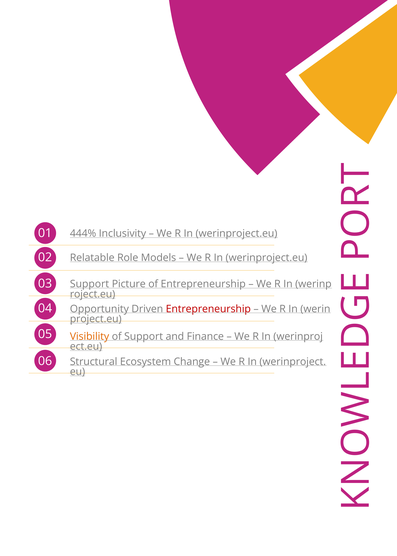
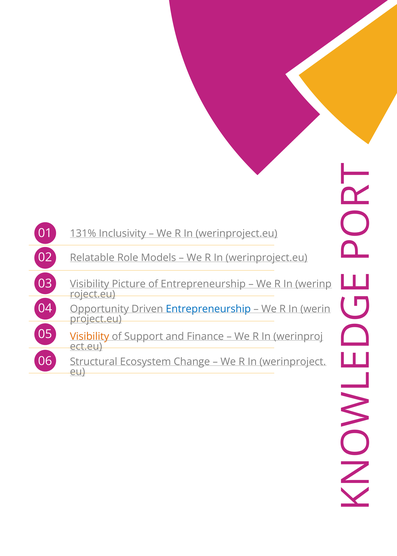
444%: 444% -> 131%
03 Support: Support -> Visibility
Entrepreneurship at (208, 309) colour: red -> blue
